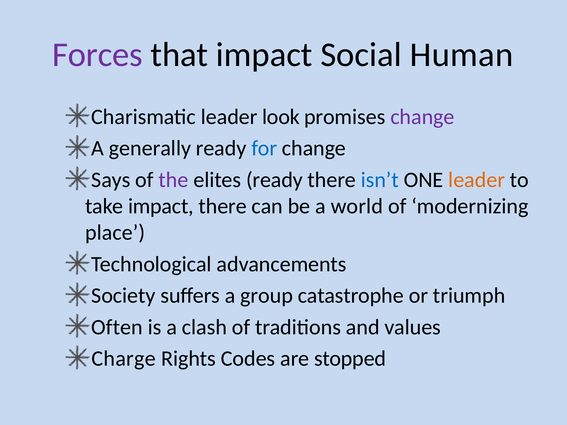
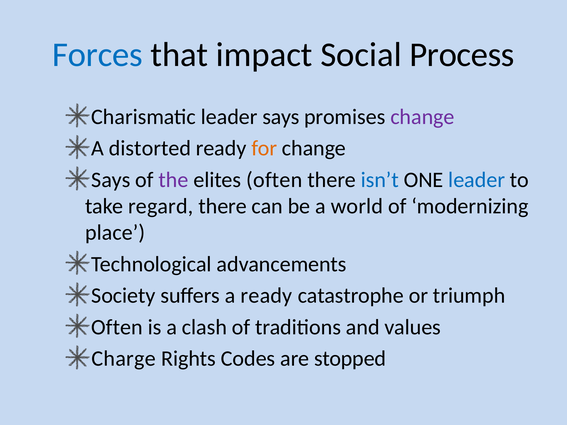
Forces colour: purple -> blue
Human: Human -> Process
leader look: look -> says
generally: generally -> distorted
for colour: blue -> orange
elites ready: ready -> often
leader at (477, 180) colour: orange -> blue
take impact: impact -> regard
a group: group -> ready
